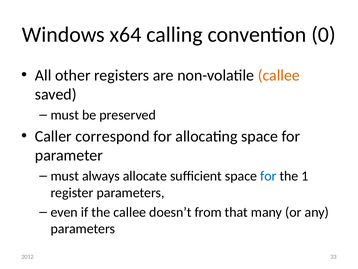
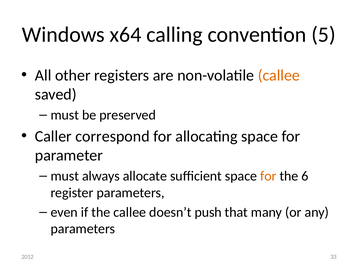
0: 0 -> 5
for at (268, 176) colour: blue -> orange
1: 1 -> 6
from: from -> push
